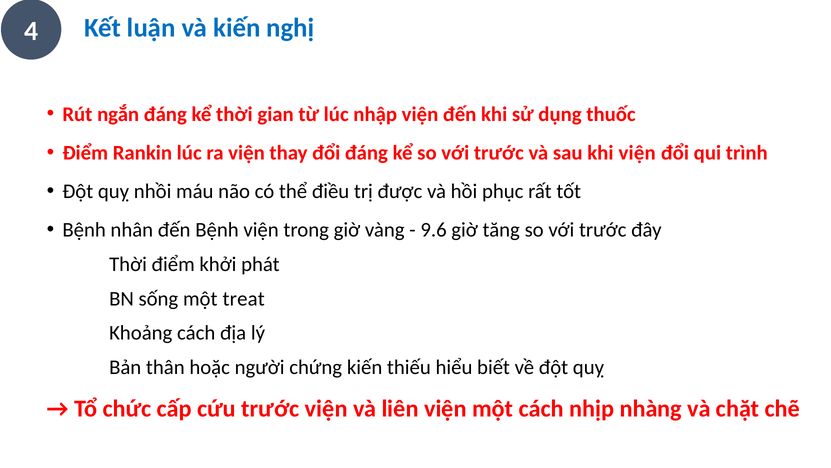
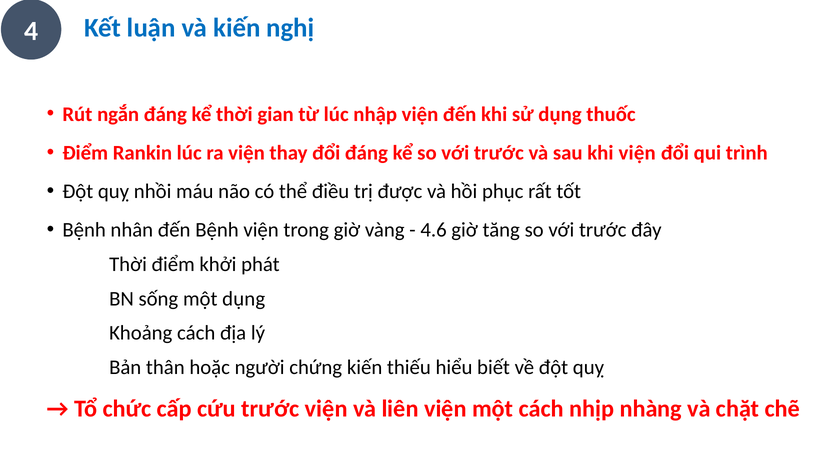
9.6: 9.6 -> 4.6
một treat: treat -> dụng
